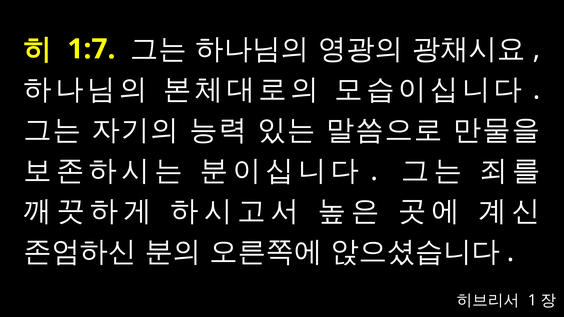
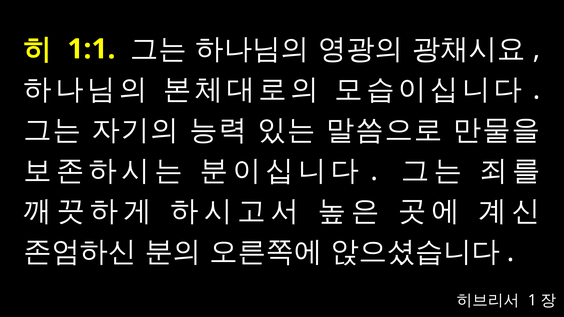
1:7: 1:7 -> 1:1
